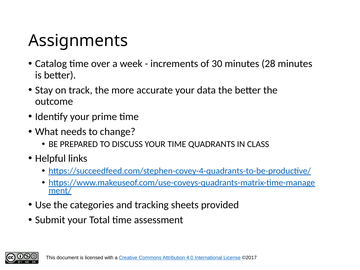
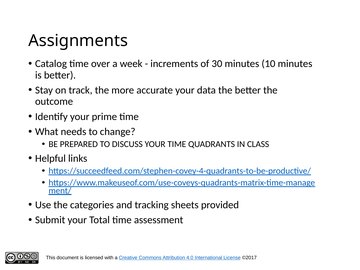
28: 28 -> 10
